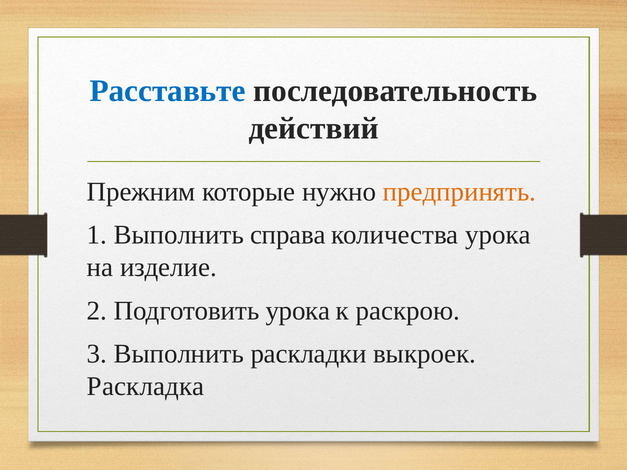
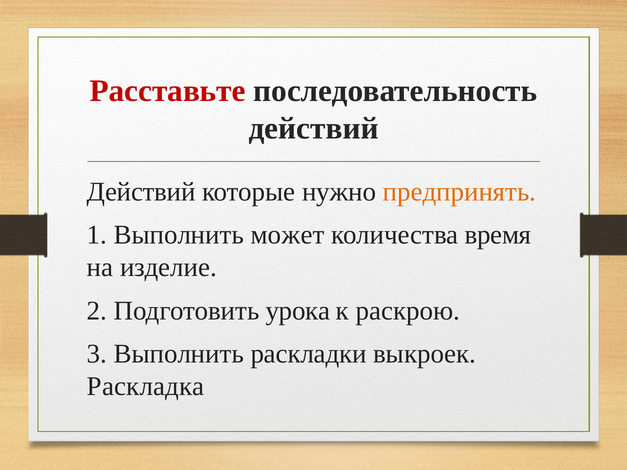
Расставьте colour: blue -> red
Прежним at (141, 192): Прежним -> Действий
справа: справа -> может
количества урока: урока -> время
